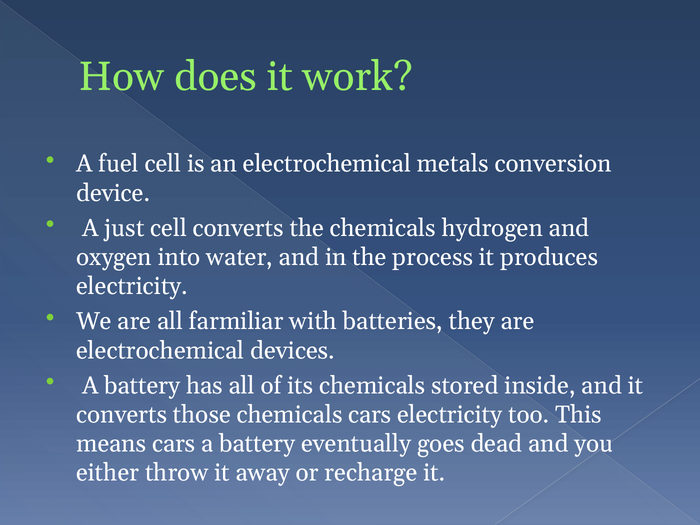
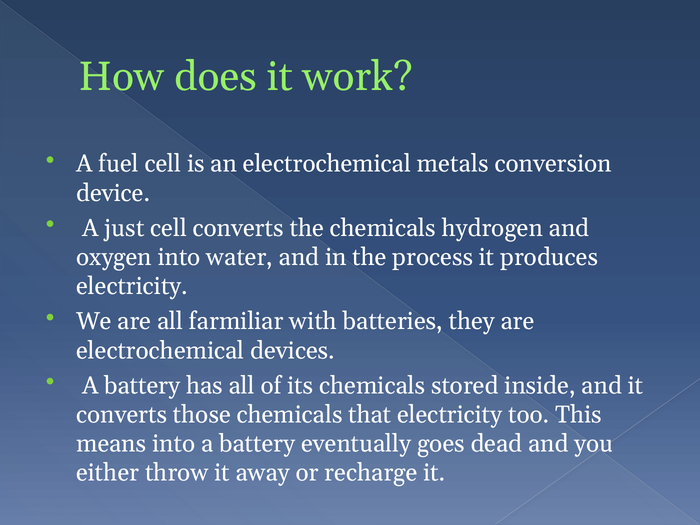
chemicals cars: cars -> that
means cars: cars -> into
